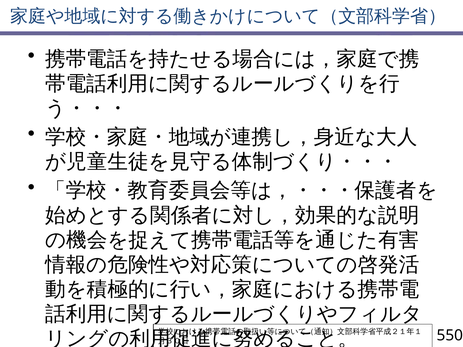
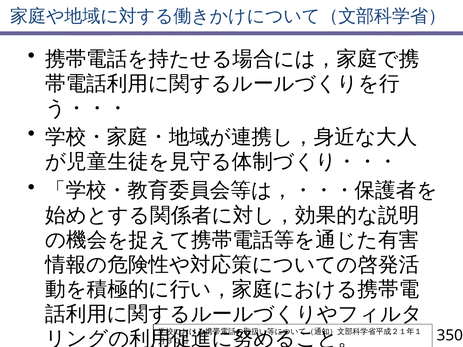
550: 550 -> 350
